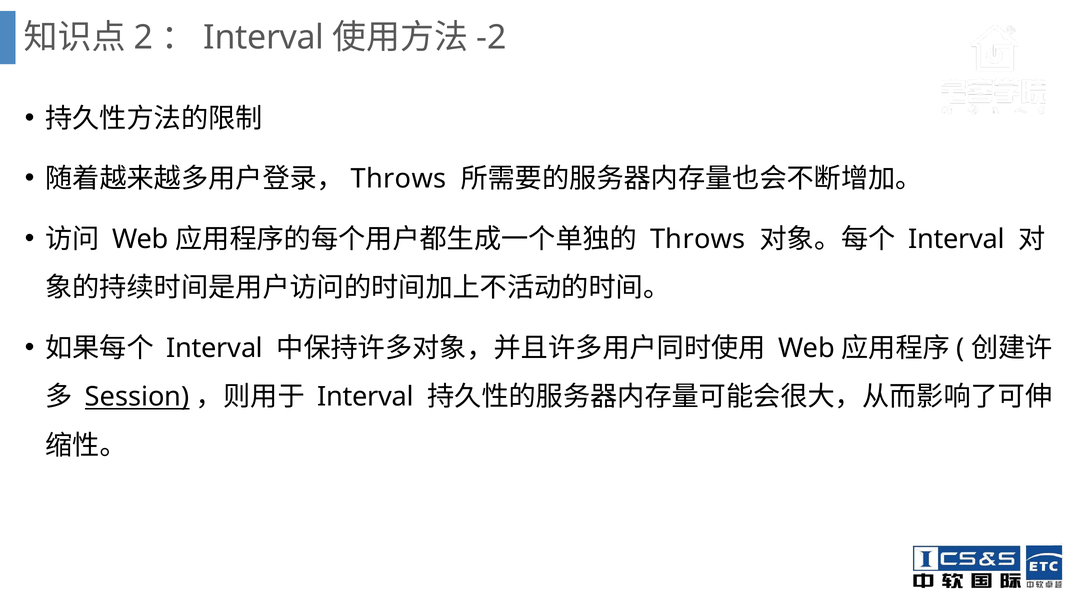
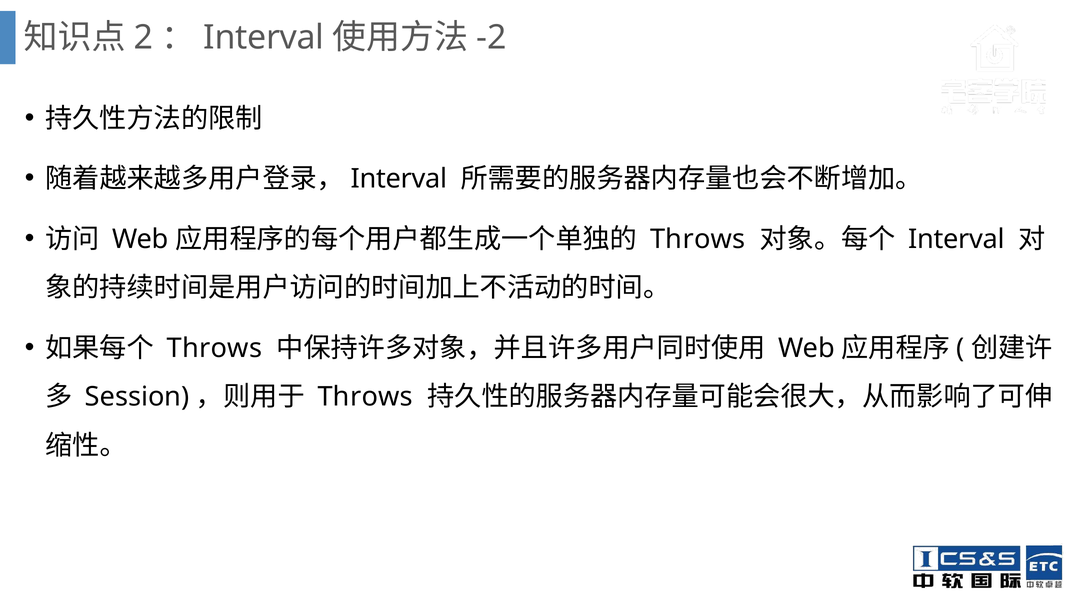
Throws at (399, 179): Throws -> Interval
Interval at (215, 348): Interval -> Throws
Session underline: present -> none
Interval at (366, 397): Interval -> Throws
